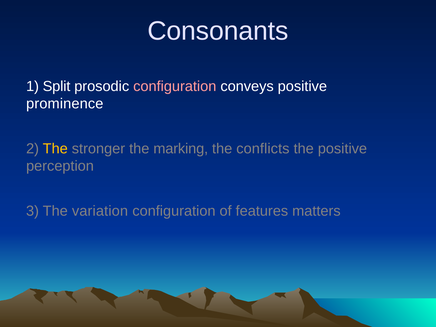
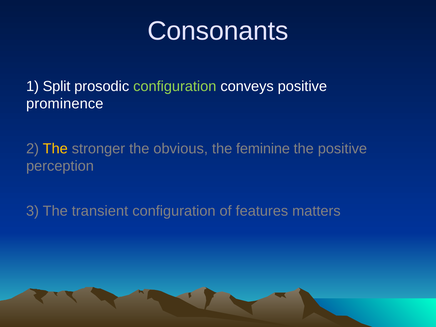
configuration at (175, 86) colour: pink -> light green
marking: marking -> obvious
conflicts: conflicts -> feminine
variation: variation -> transient
